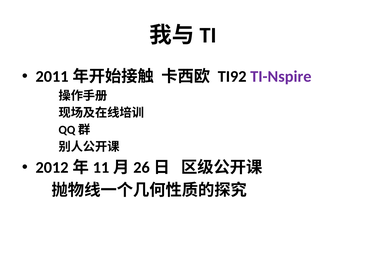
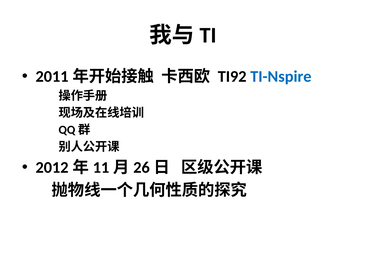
TI-Nspire colour: purple -> blue
